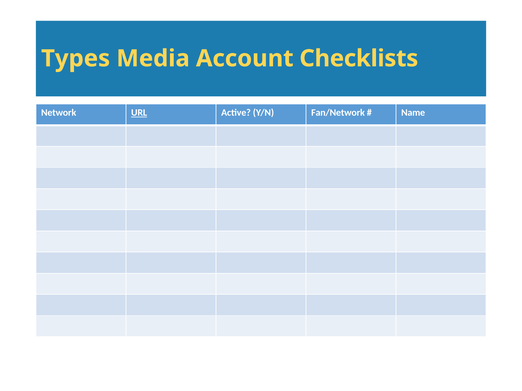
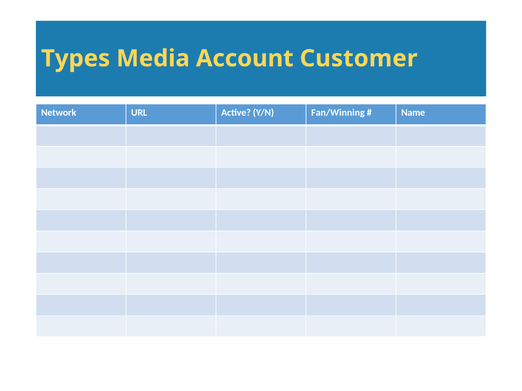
Checklists: Checklists -> Customer
URL underline: present -> none
Fan/Network: Fan/Network -> Fan/Winning
